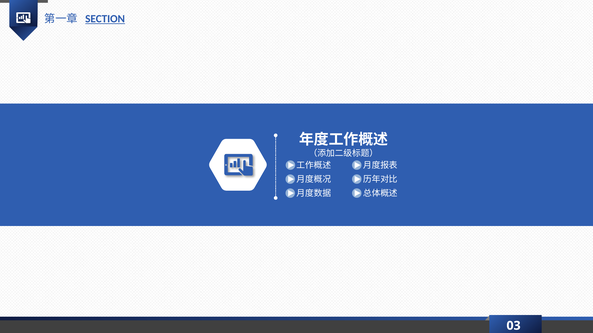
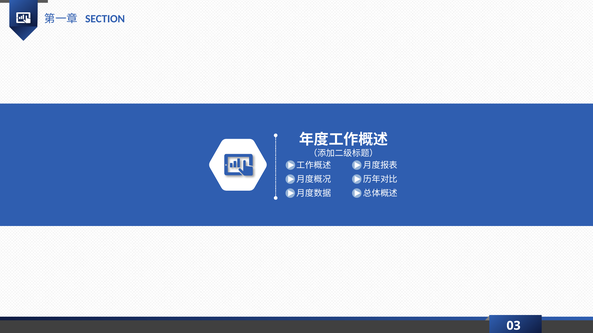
SECTION underline: present -> none
